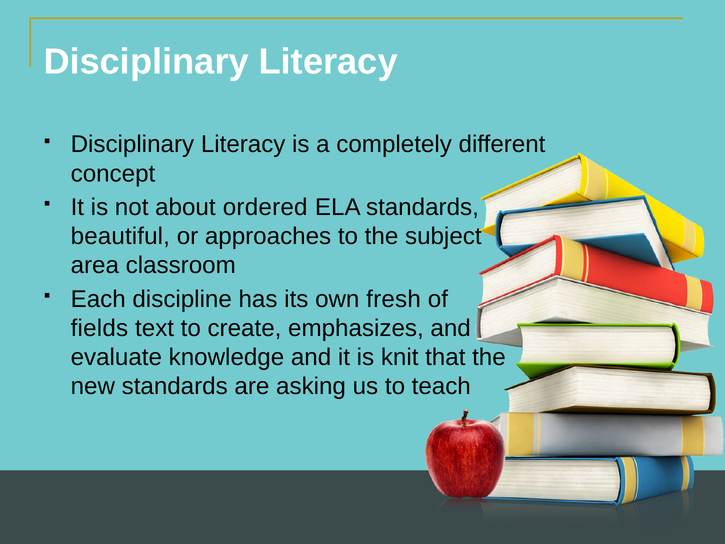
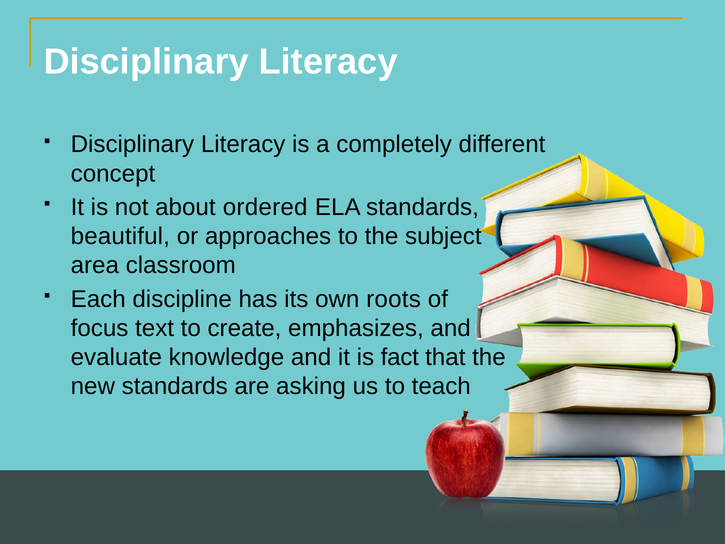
fresh: fresh -> roots
fields: fields -> focus
knit: knit -> fact
